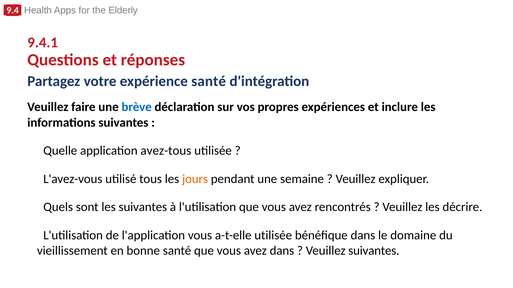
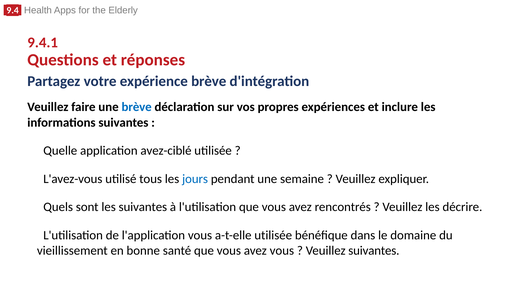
expérience santé: santé -> brève
avez-tous: avez-tous -> avez-ciblé
jours colour: orange -> blue
avez dans: dans -> vous
